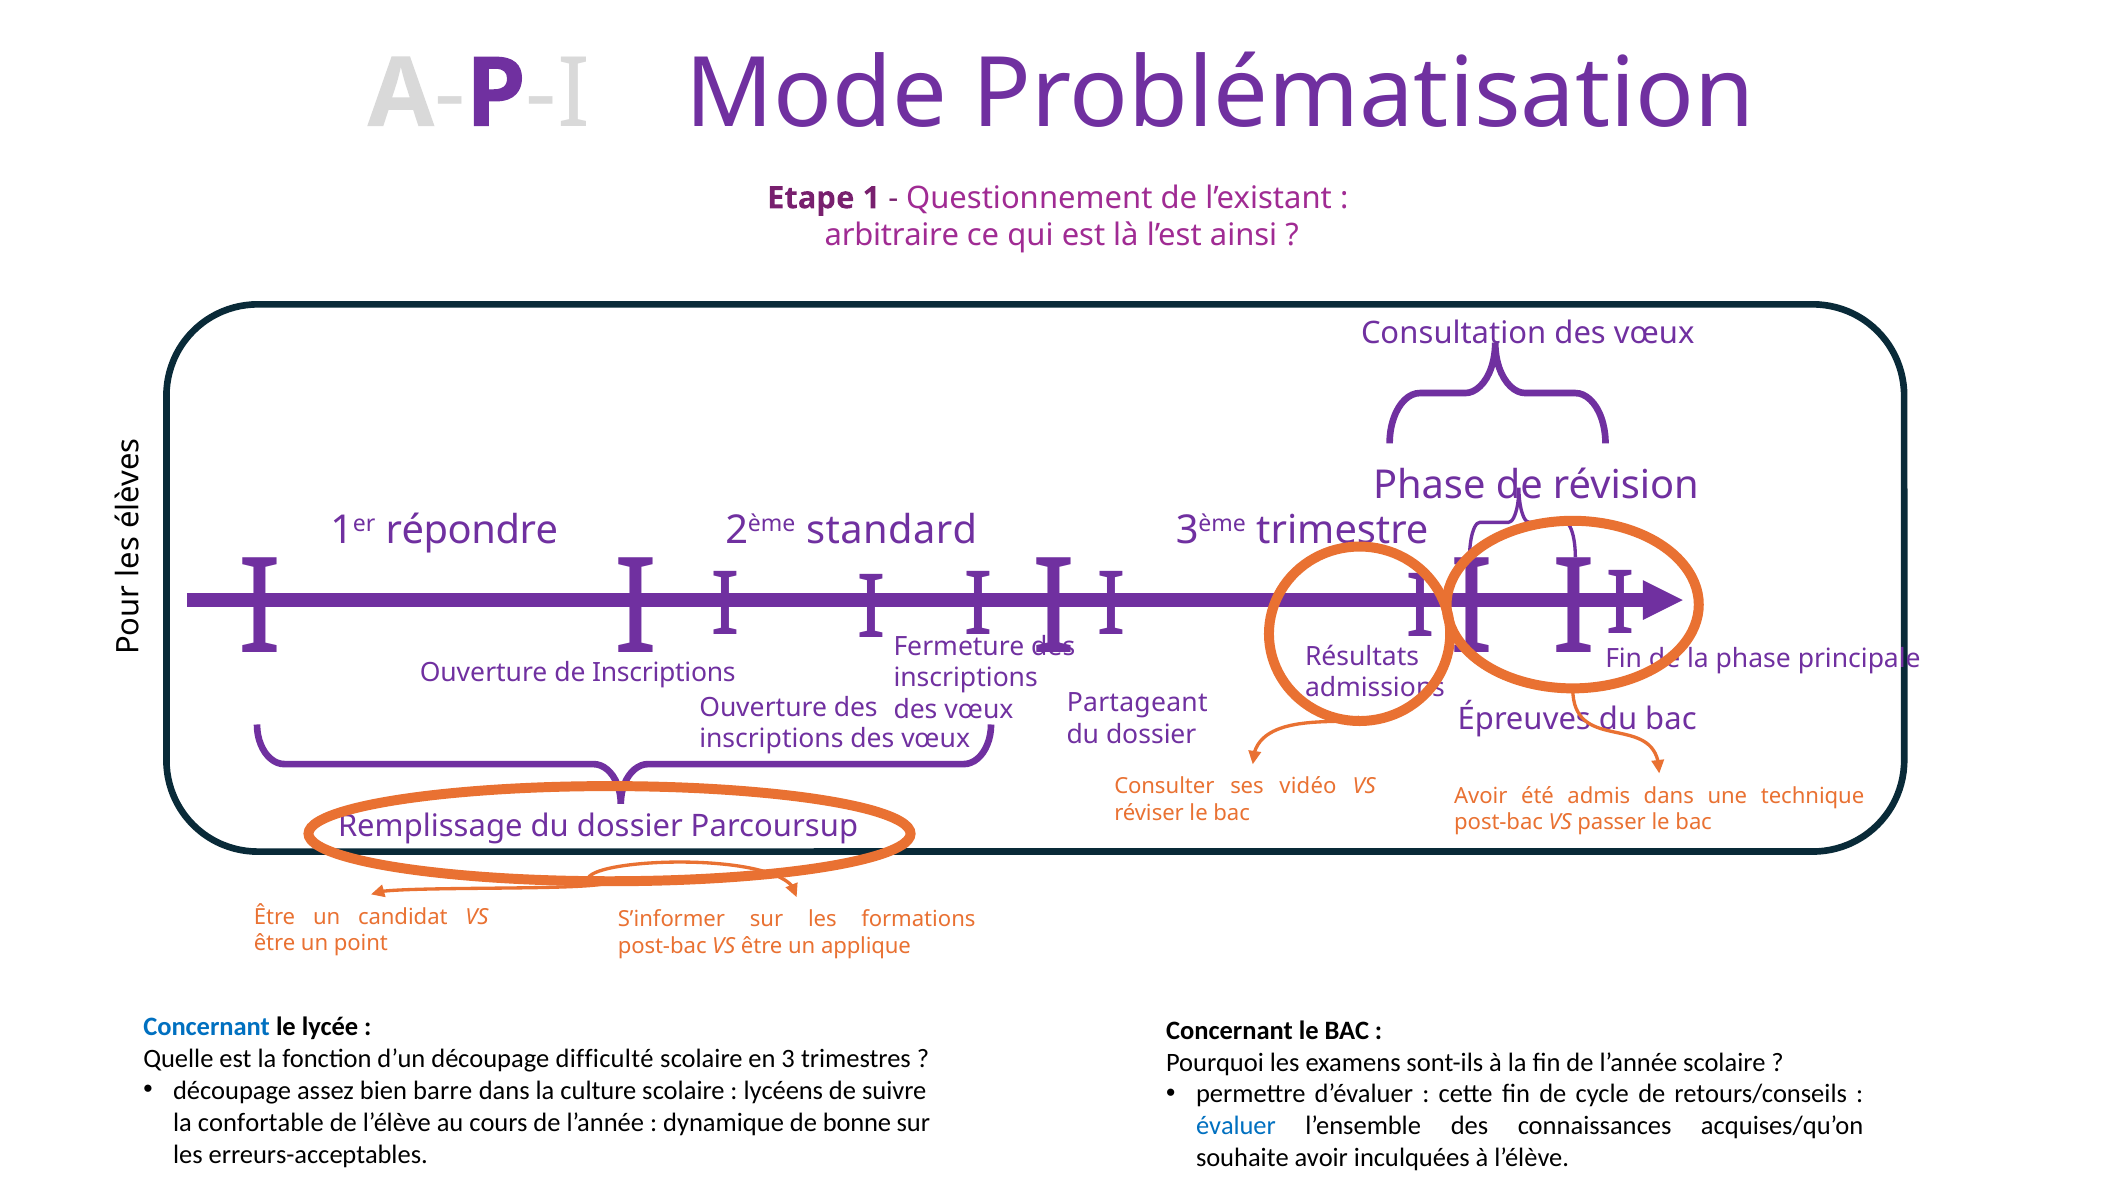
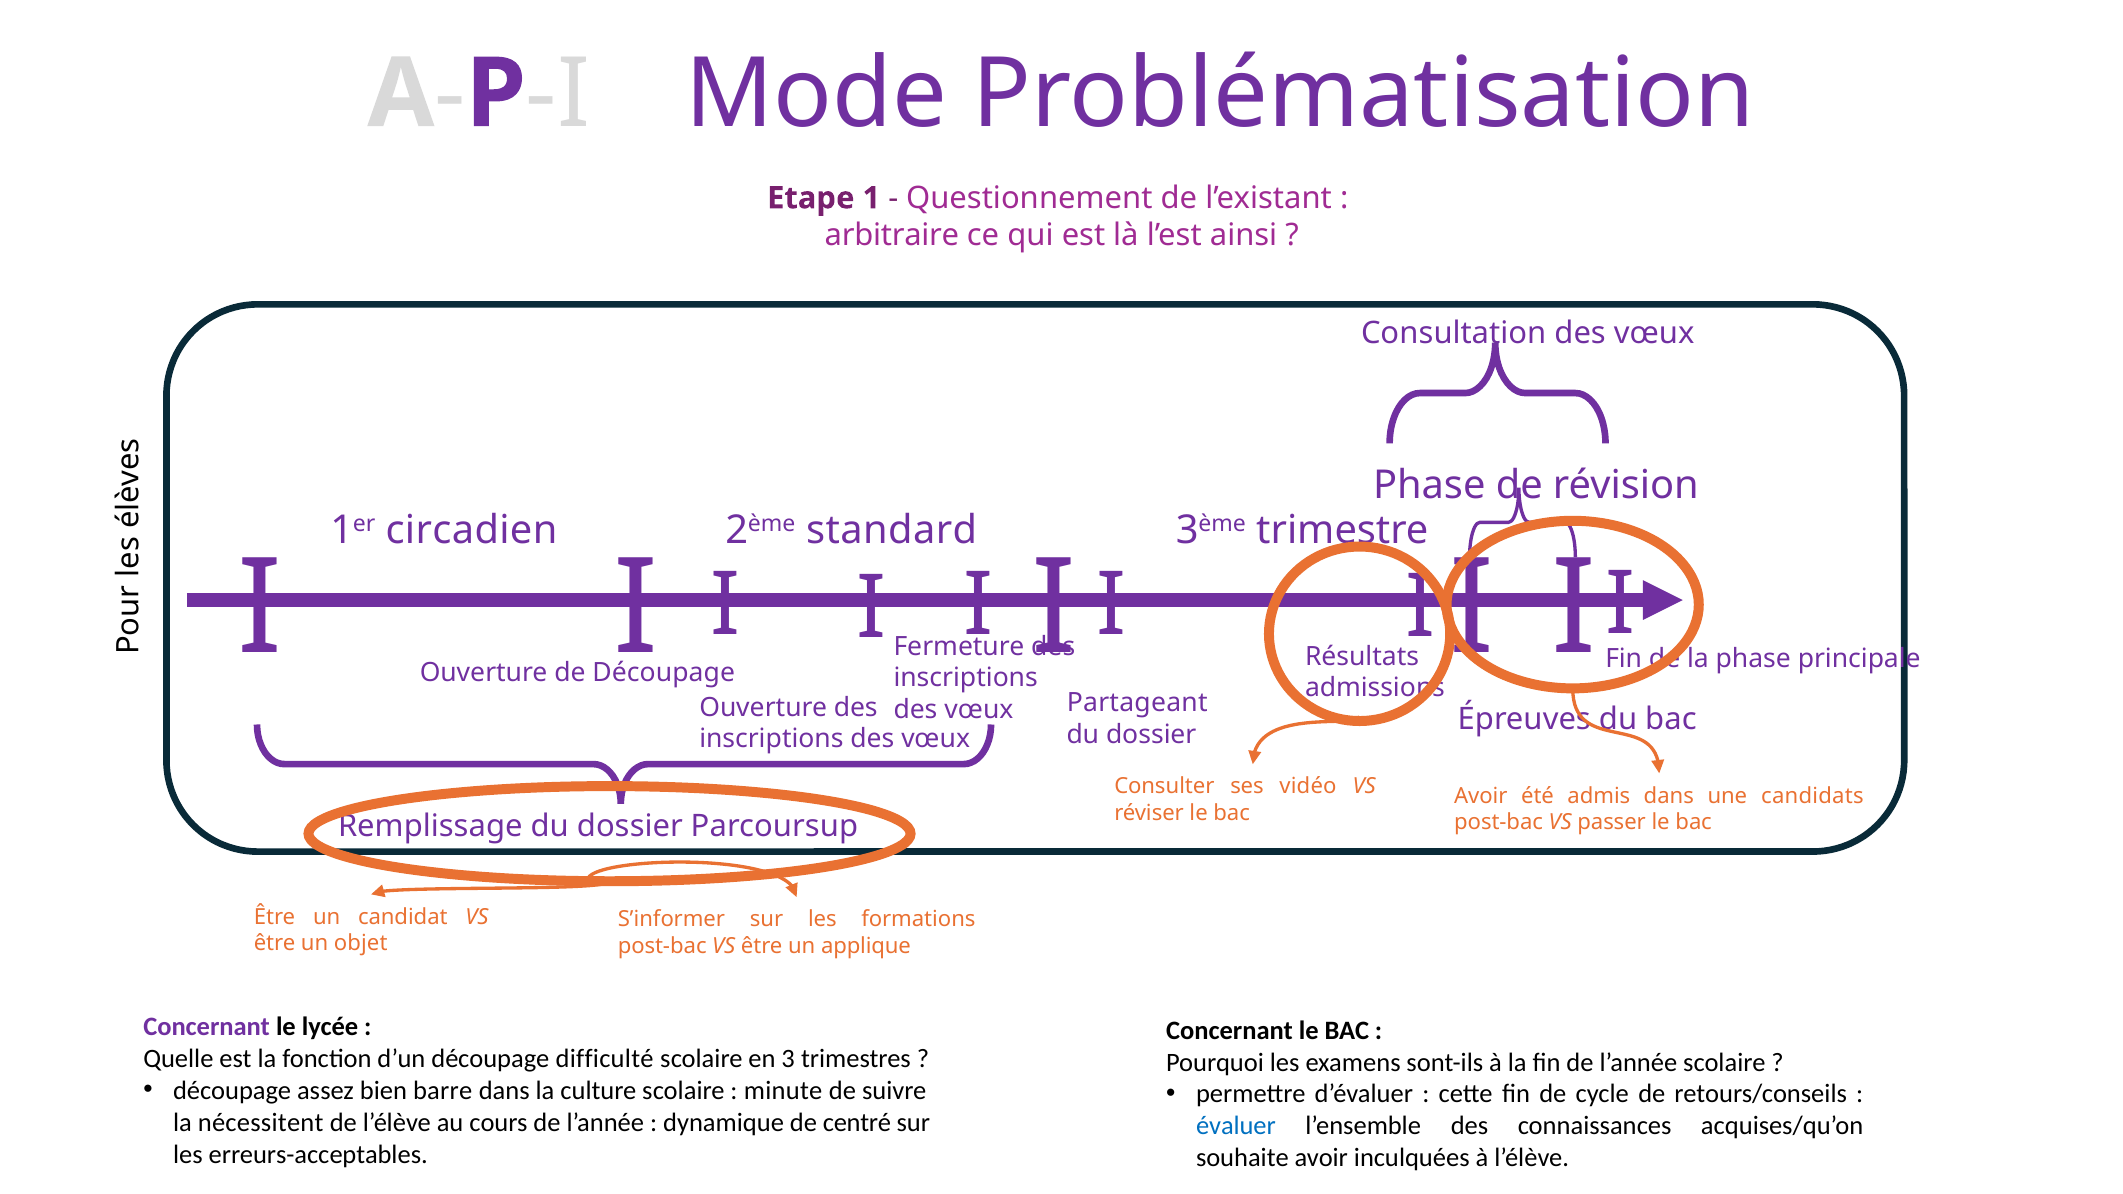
répondre: répondre -> circadien
de Inscriptions: Inscriptions -> Découpage
technique: technique -> candidats
point: point -> objet
Concernant at (207, 1027) colour: blue -> purple
lycéens: lycéens -> minute
confortable: confortable -> nécessitent
bonne: bonne -> centré
